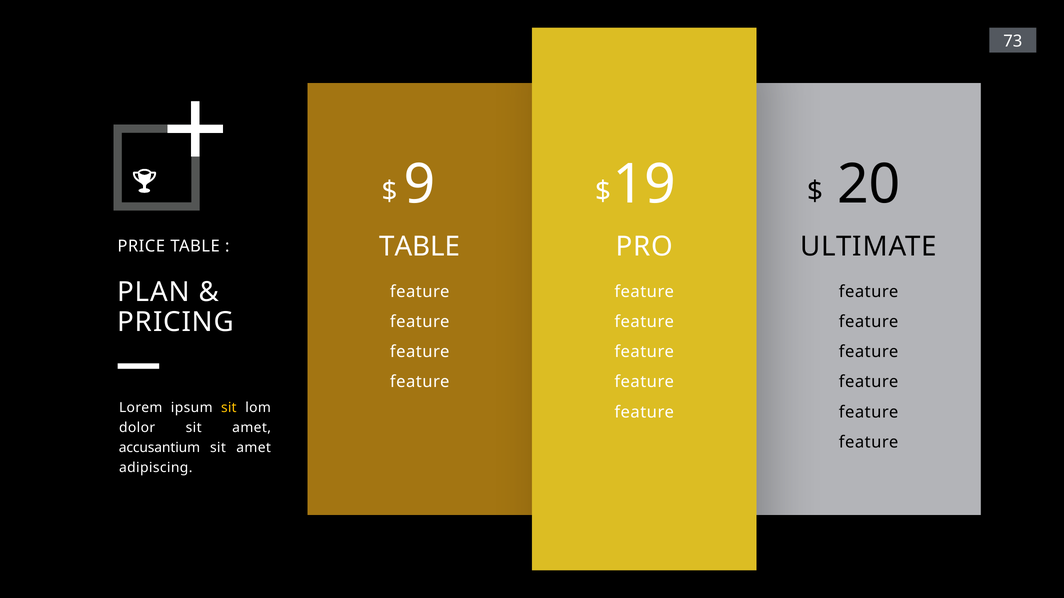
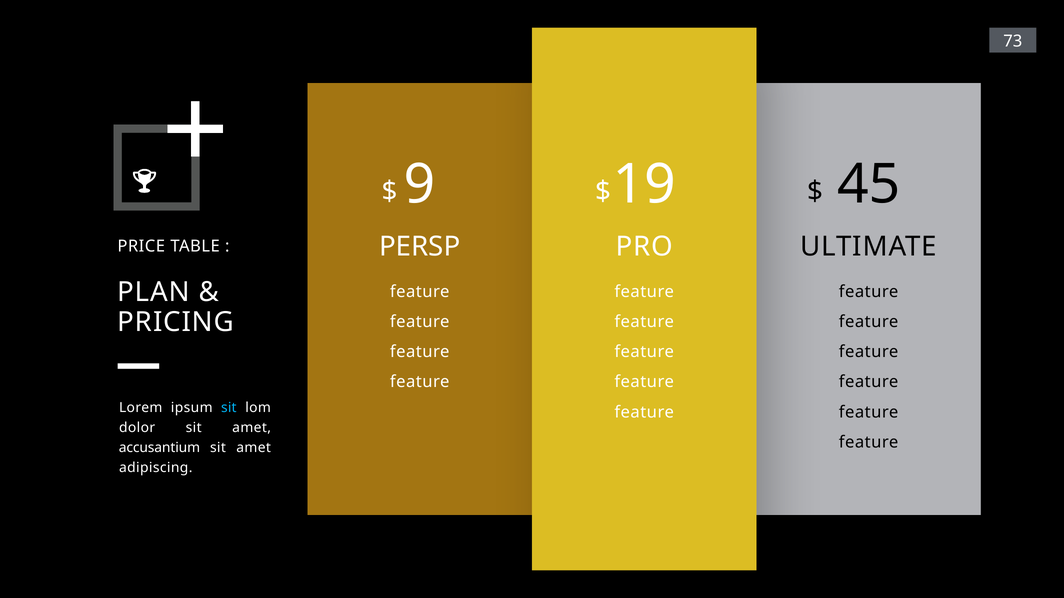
20: 20 -> 45
TABLE at (420, 247): TABLE -> PERSP
sit at (229, 408) colour: yellow -> light blue
